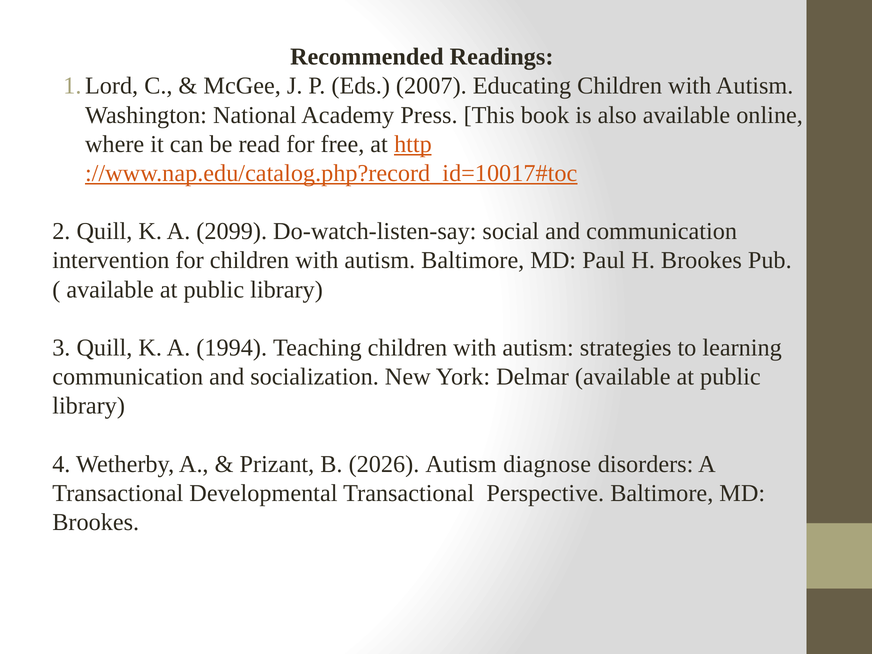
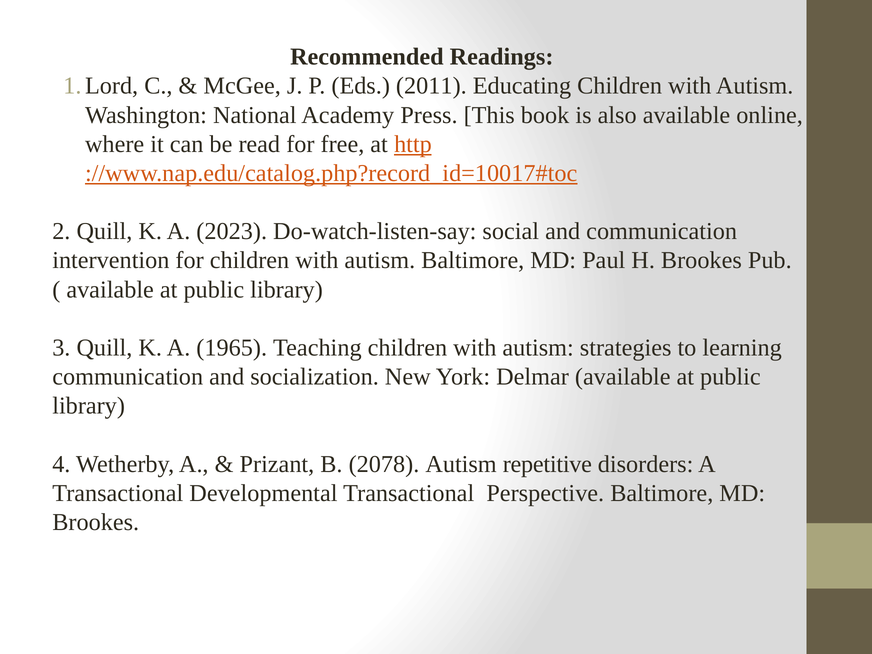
2007: 2007 -> 2011
2099: 2099 -> 2023
1994: 1994 -> 1965
2026: 2026 -> 2078
diagnose: diagnose -> repetitive
